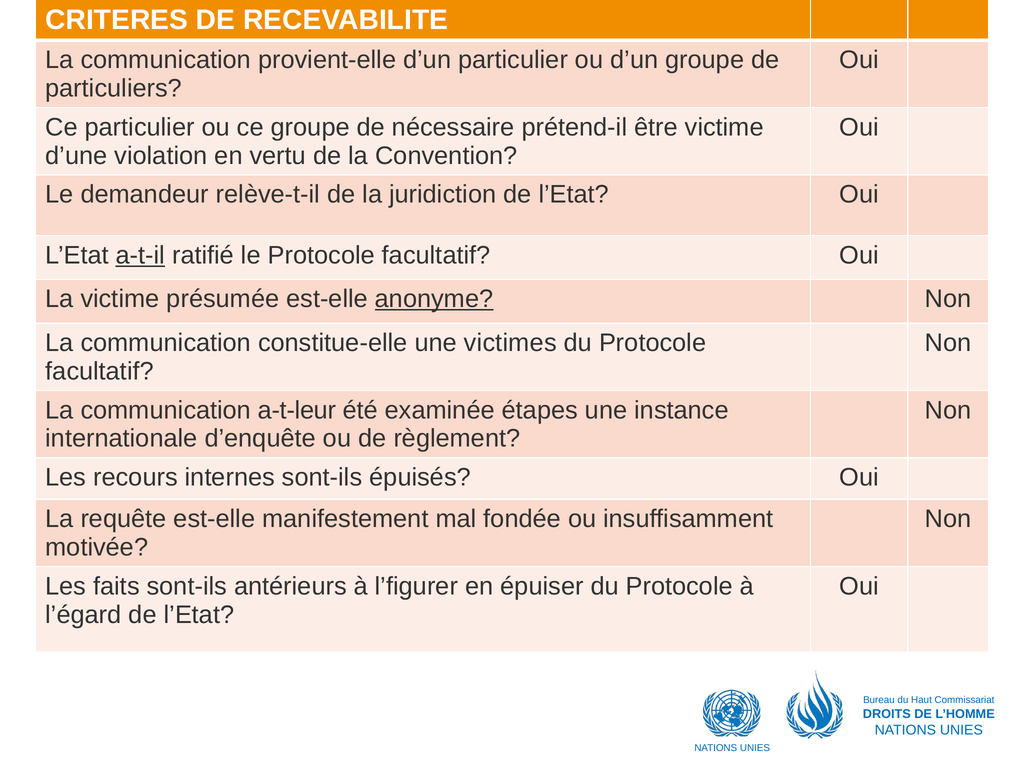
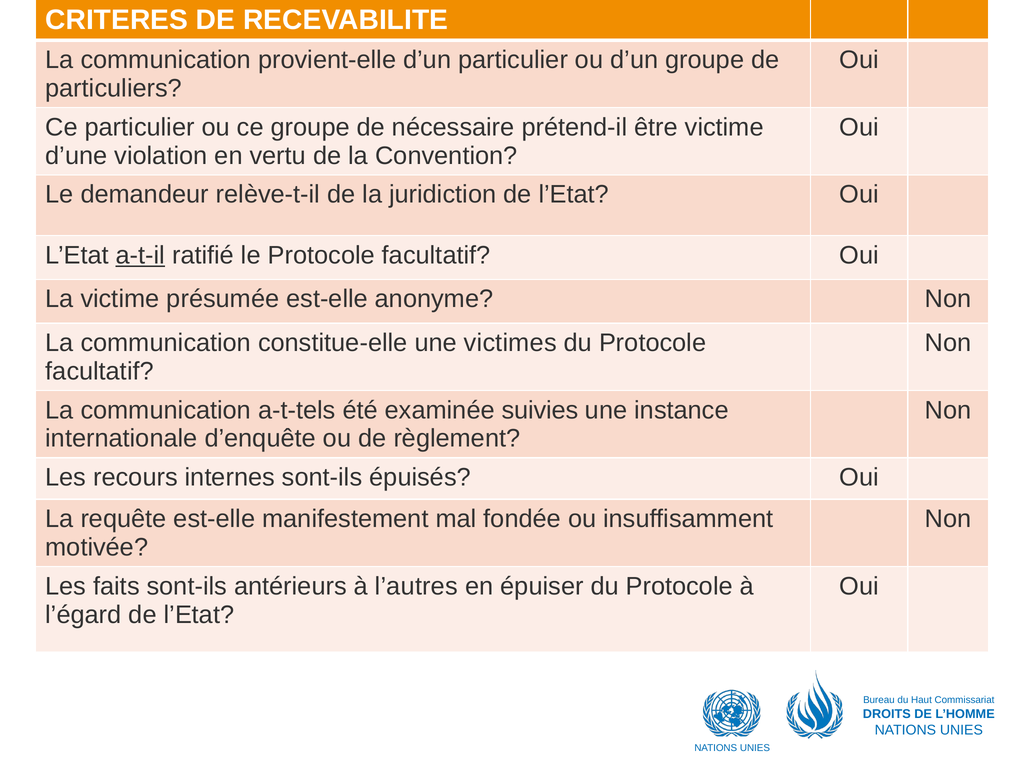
anonyme underline: present -> none
a-t-leur: a-t-leur -> a-t-tels
étapes: étapes -> suivies
l’figurer: l’figurer -> l’autres
